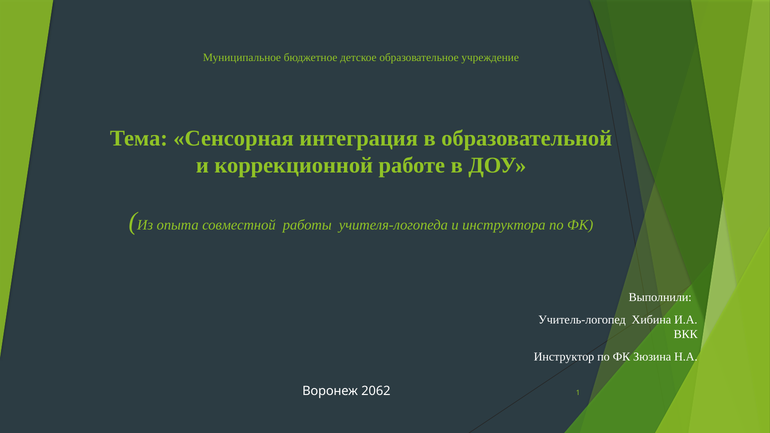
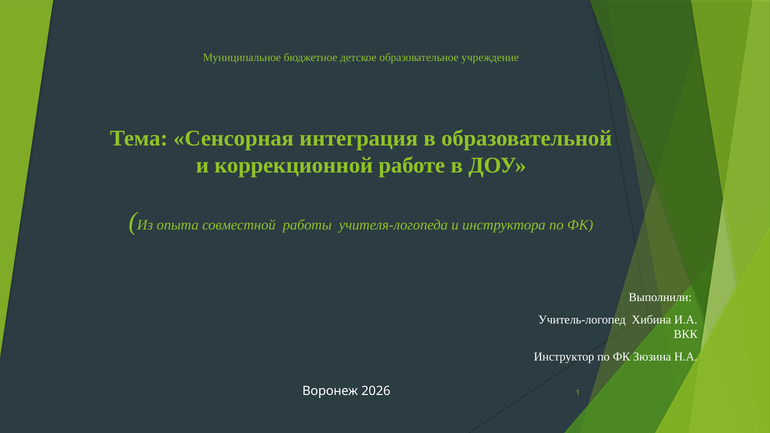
2062: 2062 -> 2026
